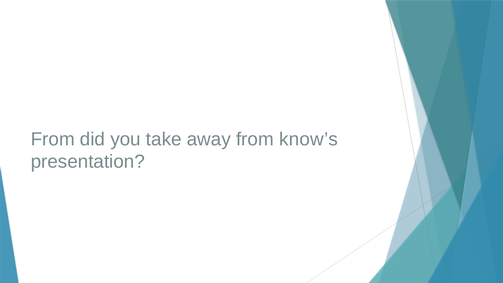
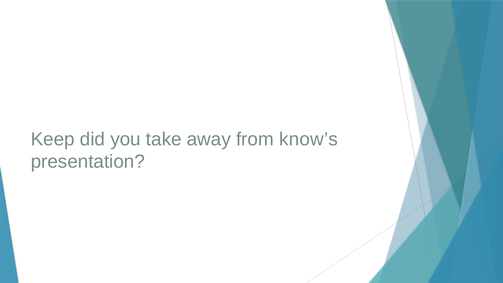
From at (53, 139): From -> Keep
